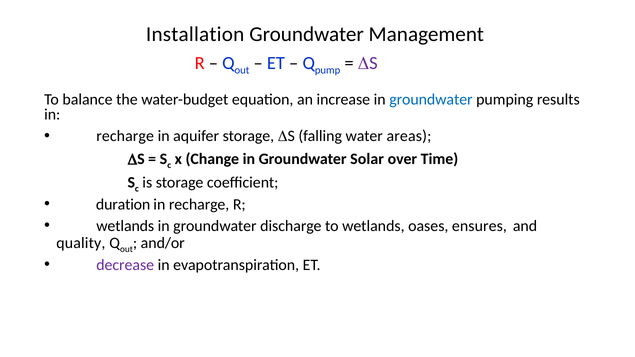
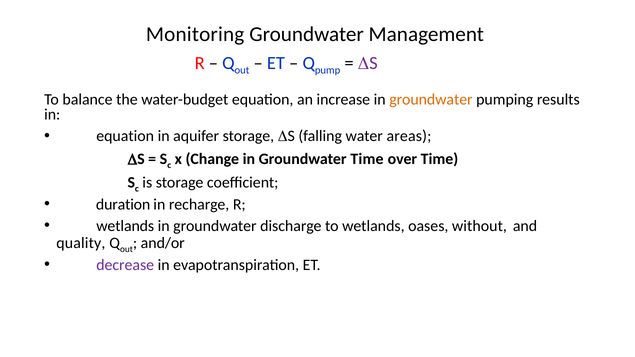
Installation: Installation -> Monitoring
groundwater at (431, 99) colour: blue -> orange
recharge at (125, 136): recharge -> equation
Groundwater Solar: Solar -> Time
ensures: ensures -> without
